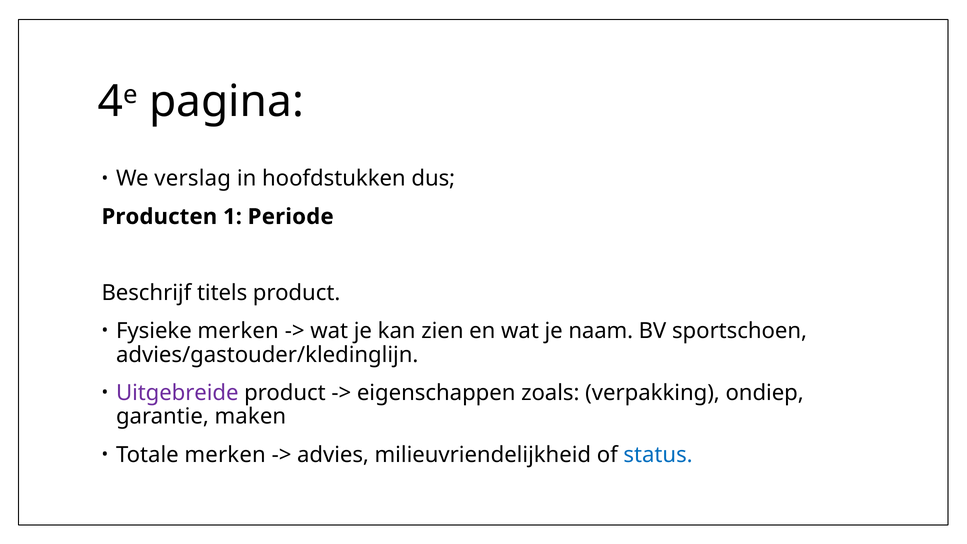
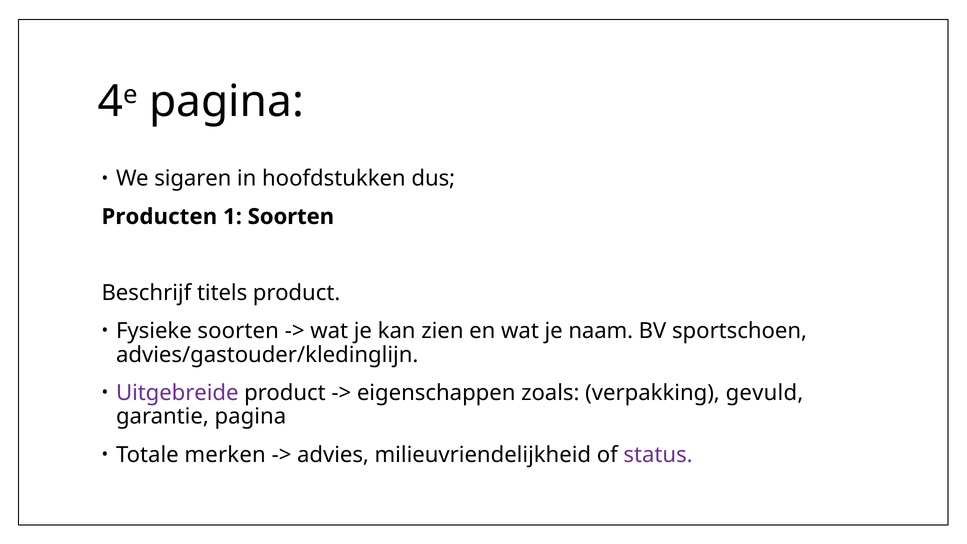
verslag: verslag -> sigaren
1 Periode: Periode -> Soorten
Fysieke merken: merken -> soorten
ondiep: ondiep -> gevuld
garantie maken: maken -> pagina
status colour: blue -> purple
